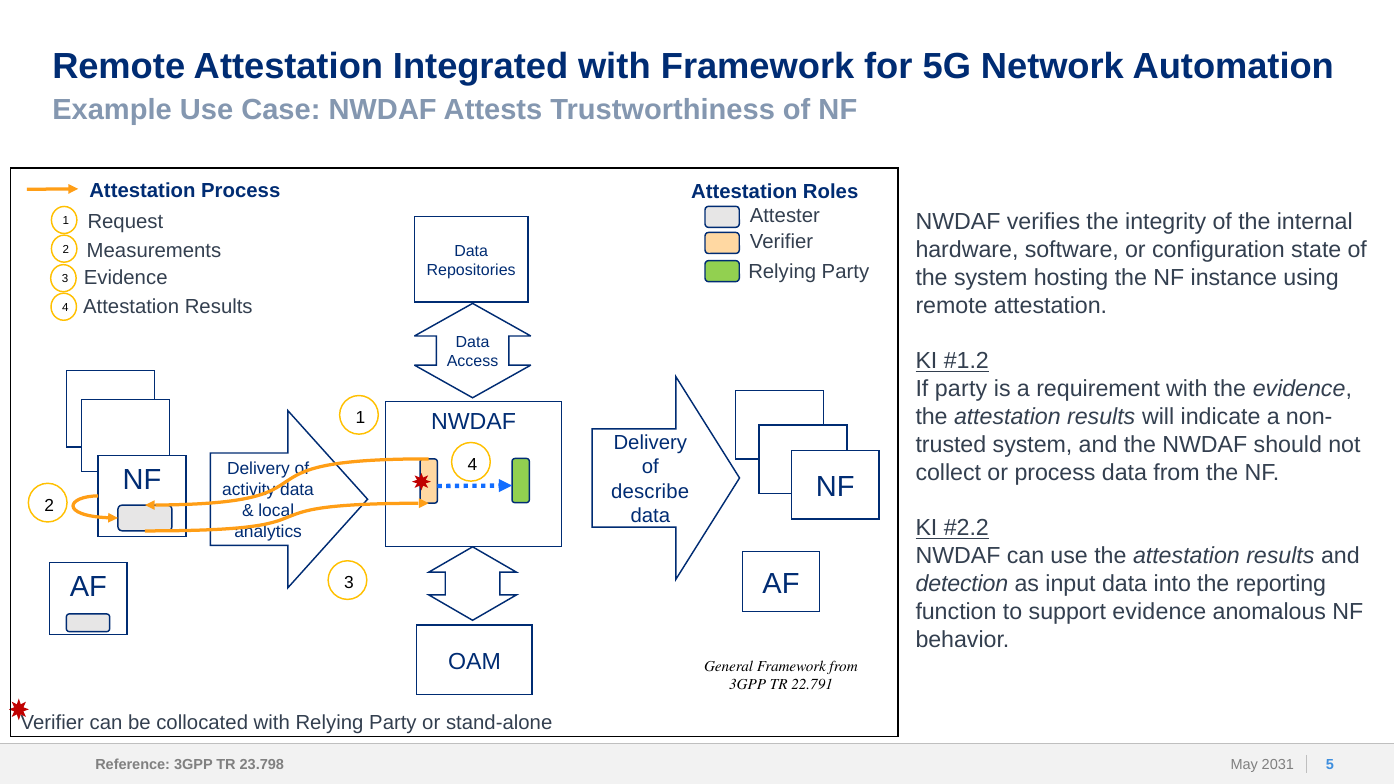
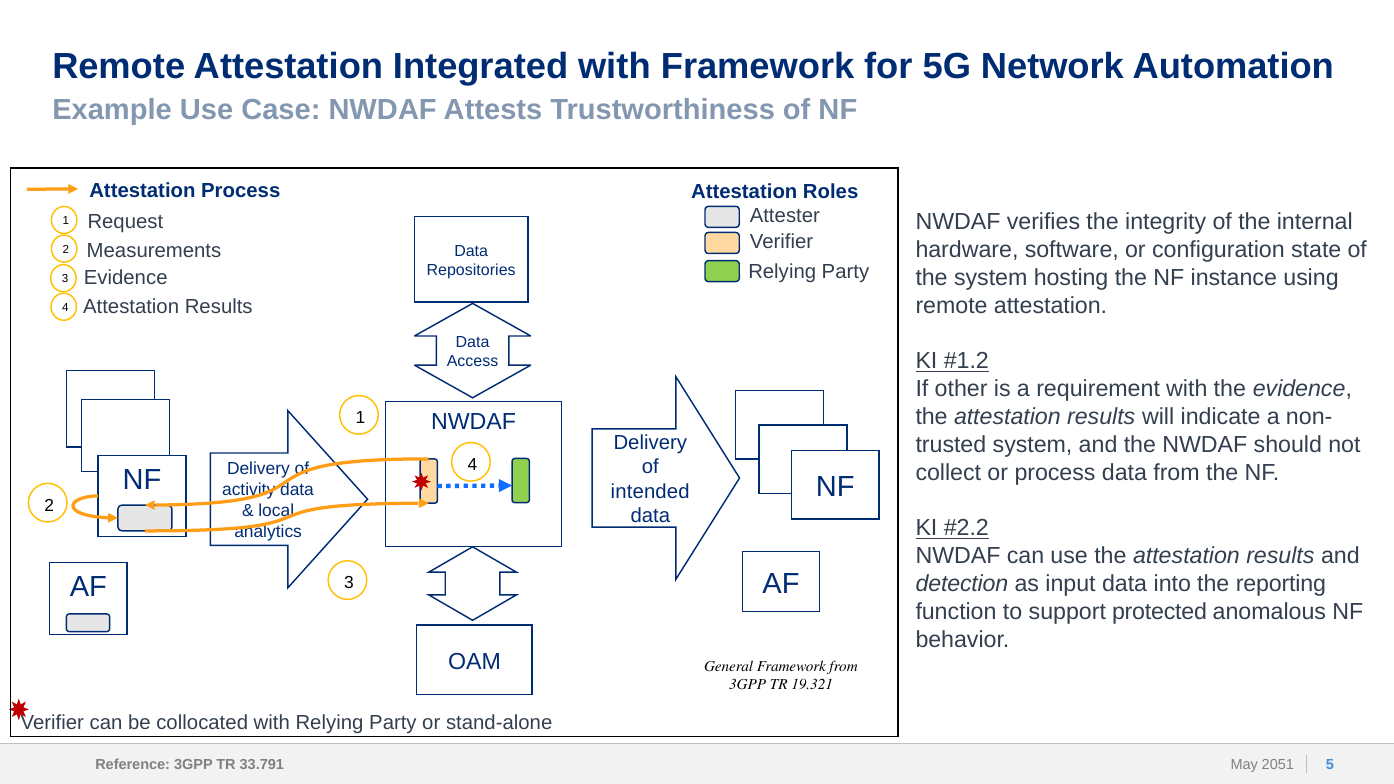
If party: party -> other
describe: describe -> intended
support evidence: evidence -> protected
22.791: 22.791 -> 19.321
23.798: 23.798 -> 33.791
2031: 2031 -> 2051
